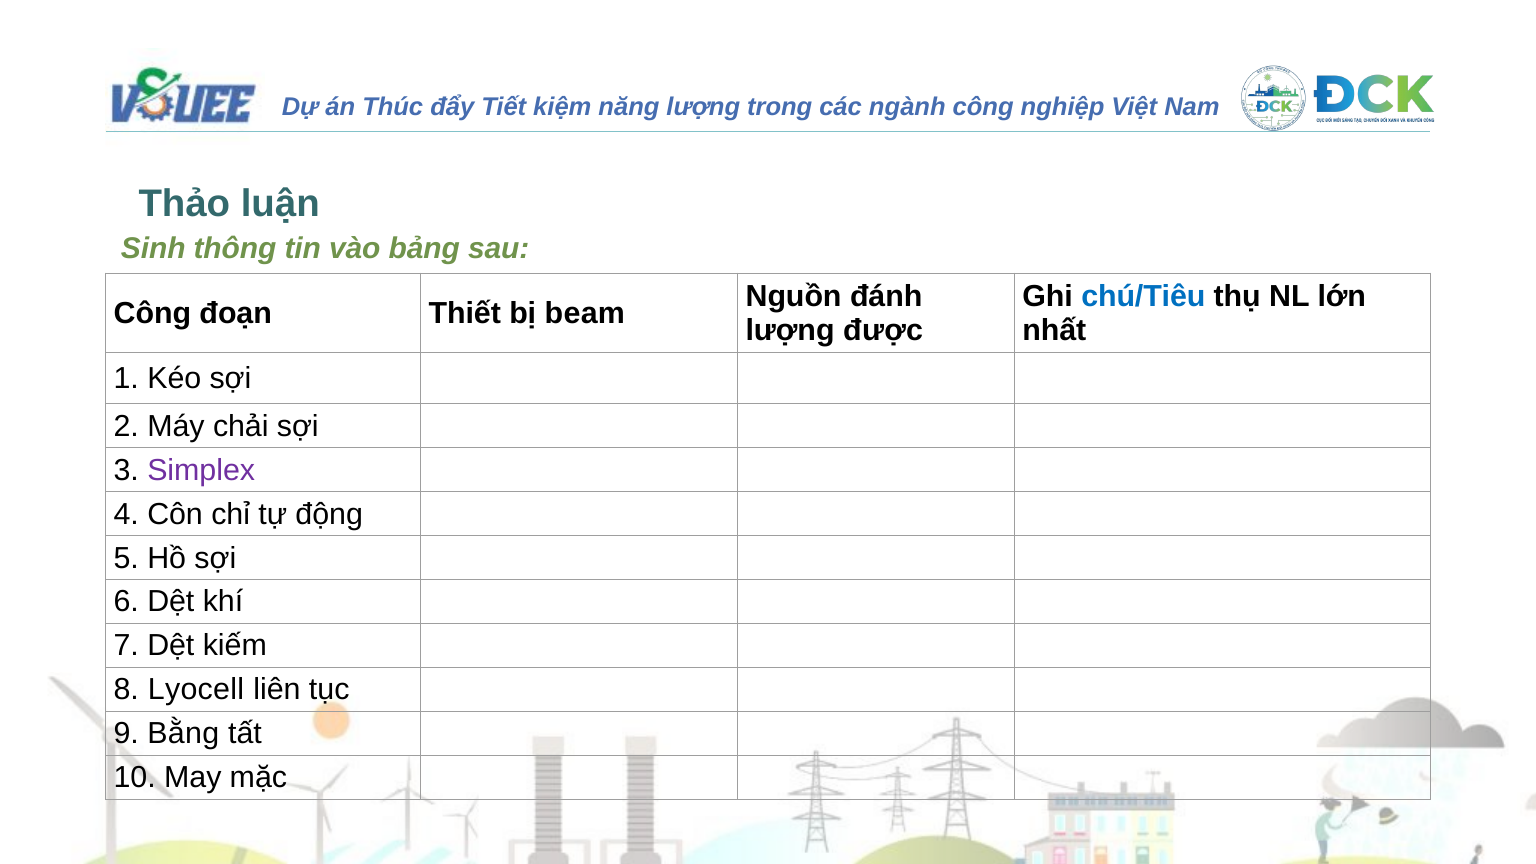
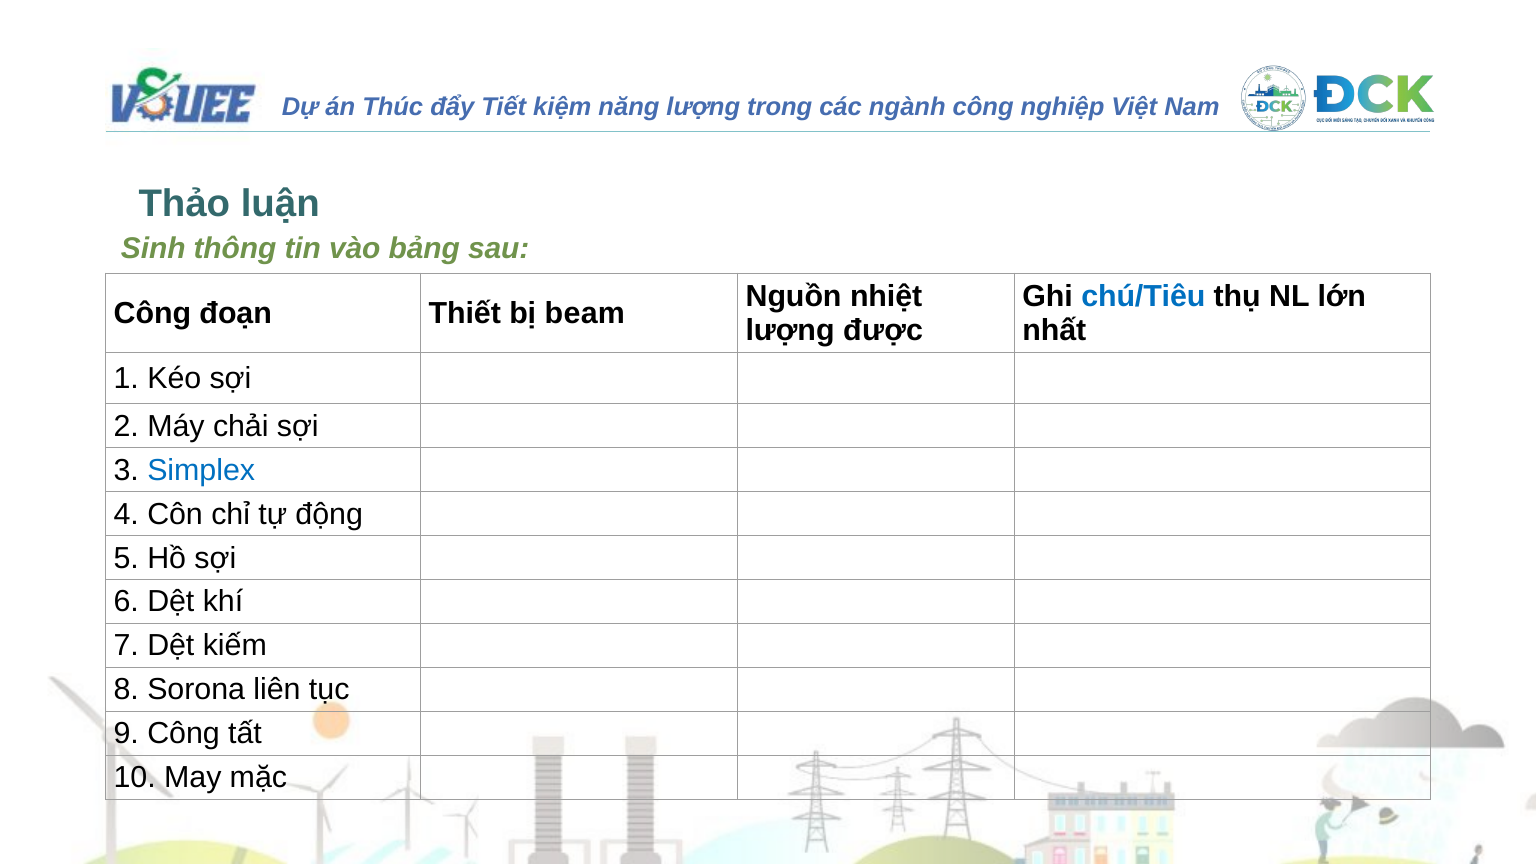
đánh: đánh -> nhiệt
Simplex colour: purple -> blue
Lyocell: Lyocell -> Sorona
9 Bằng: Bằng -> Công
